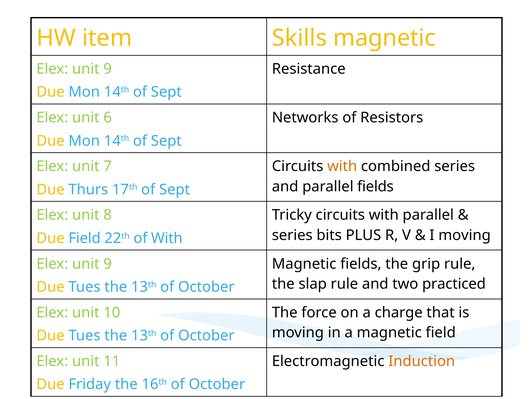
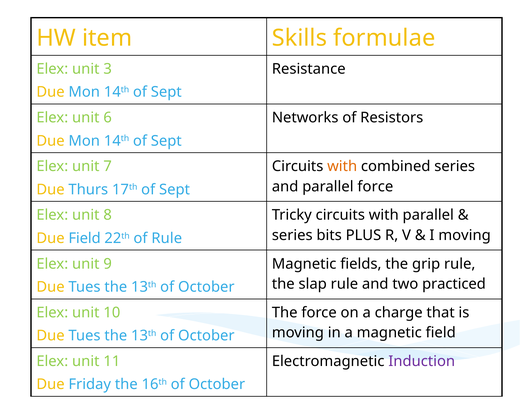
Skills magnetic: magnetic -> formulae
9 at (108, 69): 9 -> 3
parallel fields: fields -> force
of With: With -> Rule
Induction colour: orange -> purple
